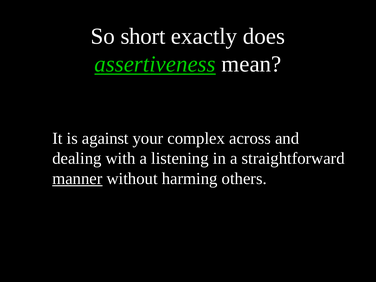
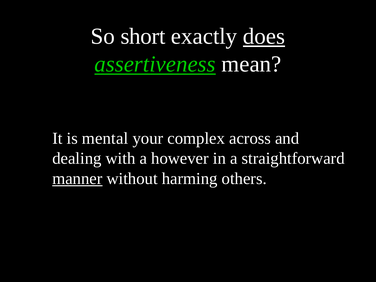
does underline: none -> present
against: against -> mental
listening: listening -> however
